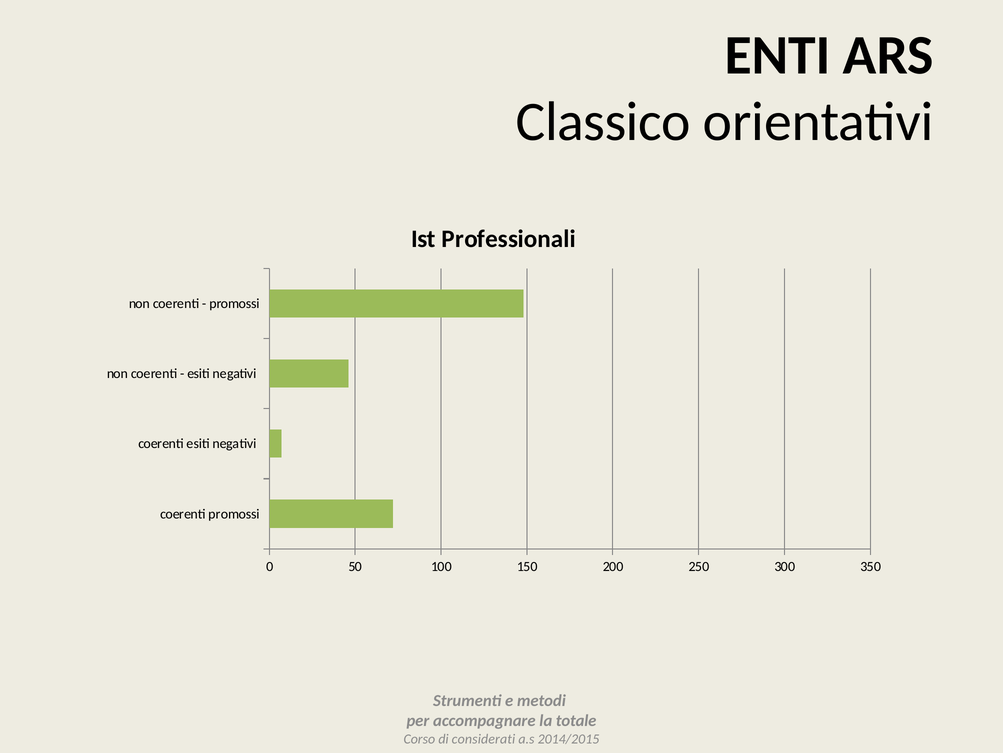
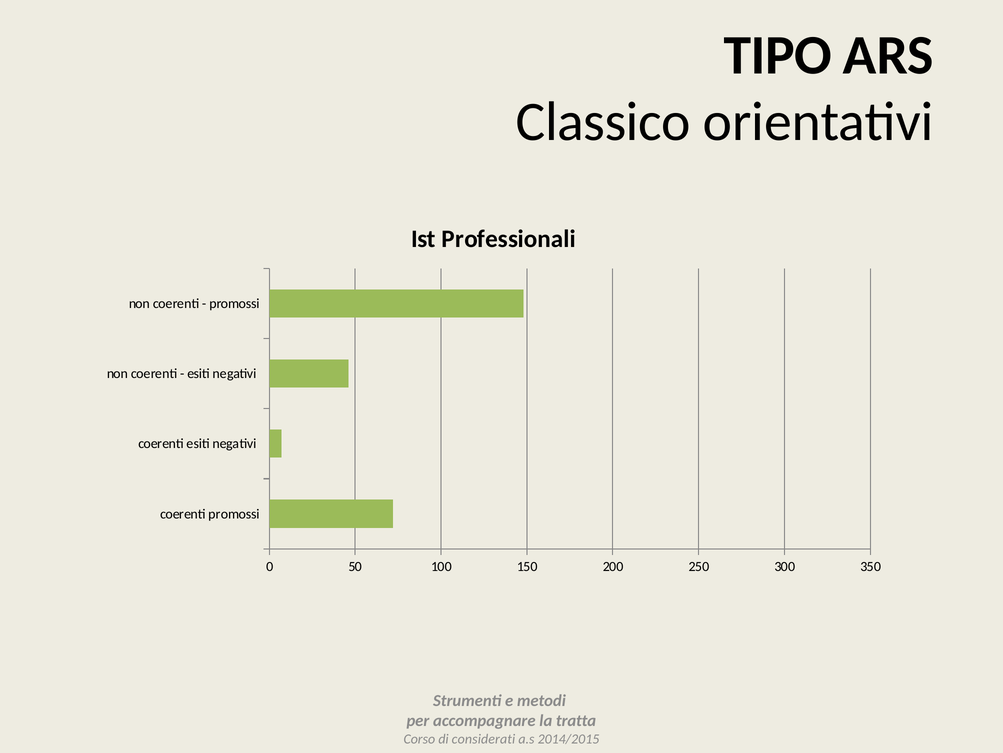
ENTI: ENTI -> TIPO
totale: totale -> tratta
